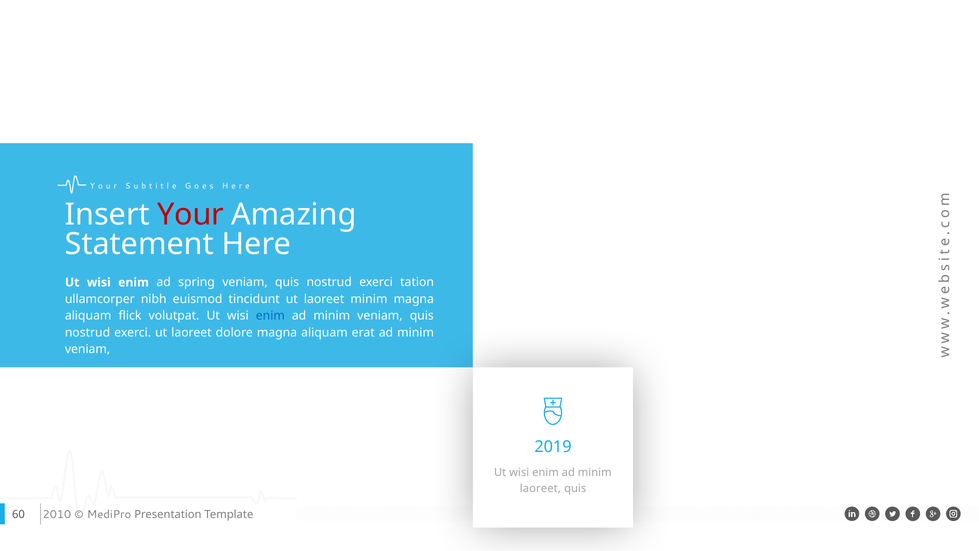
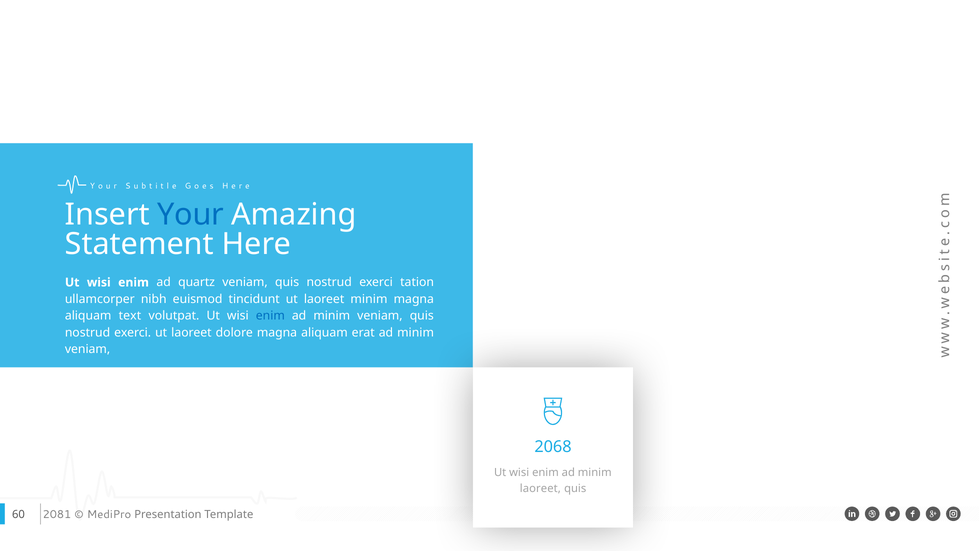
Your colour: red -> blue
spring: spring -> quartz
flick: flick -> text
2019: 2019 -> 2068
2010: 2010 -> 2081
